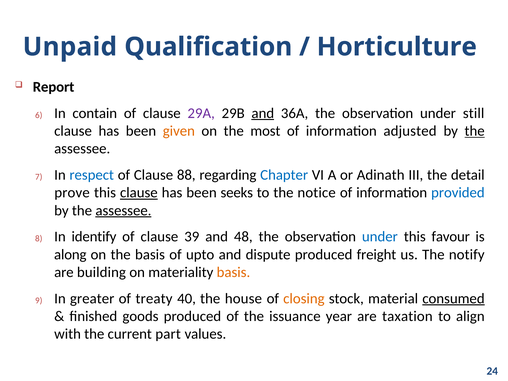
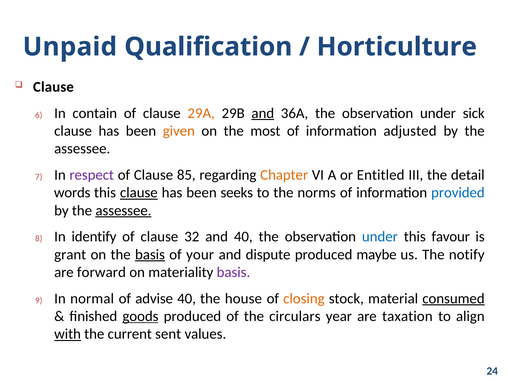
Report at (54, 87): Report -> Clause
29A colour: purple -> orange
still: still -> sick
the at (475, 131) underline: present -> none
respect colour: blue -> purple
88: 88 -> 85
Chapter colour: blue -> orange
Adinath: Adinath -> Entitled
prove: prove -> words
notice: notice -> norms
39: 39 -> 32
and 48: 48 -> 40
along: along -> grant
basis at (150, 255) underline: none -> present
upto: upto -> your
freight: freight -> maybe
building: building -> forward
basis at (233, 272) colour: orange -> purple
greater: greater -> normal
treaty: treaty -> advise
goods underline: none -> present
issuance: issuance -> circulars
with underline: none -> present
part: part -> sent
